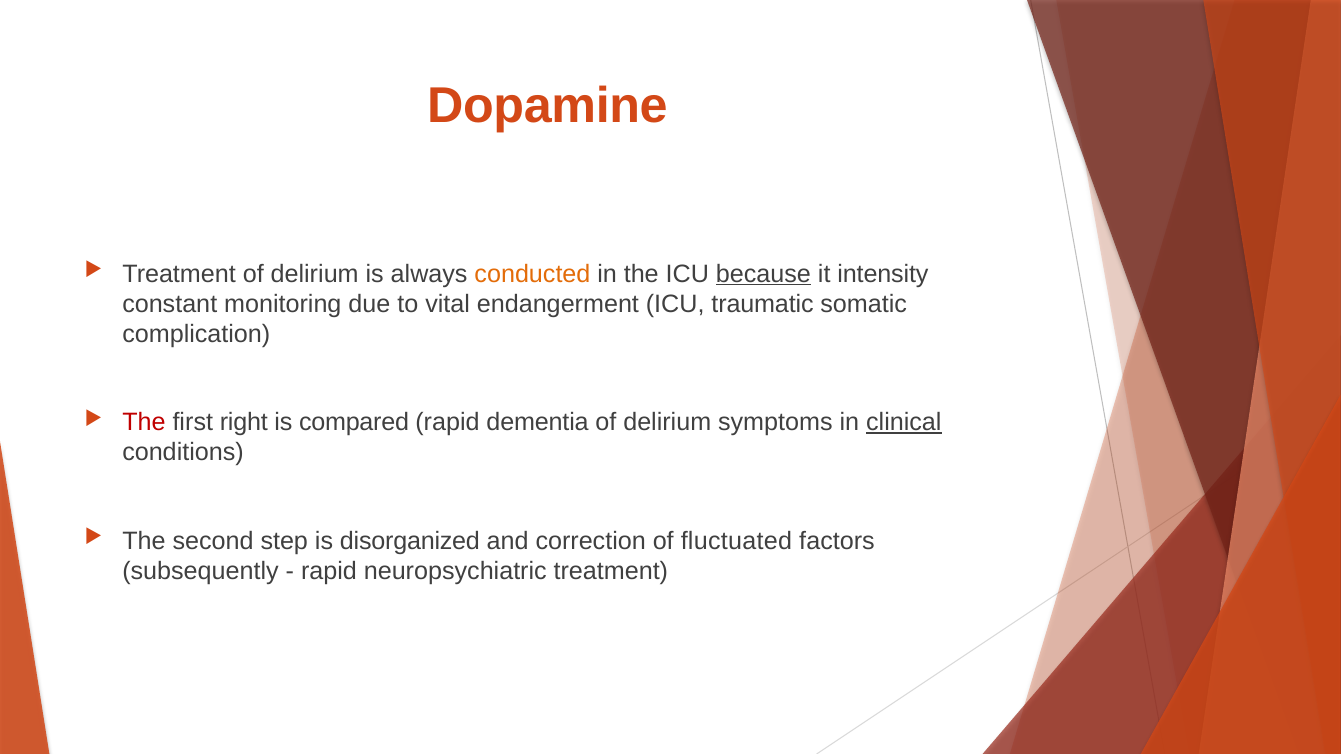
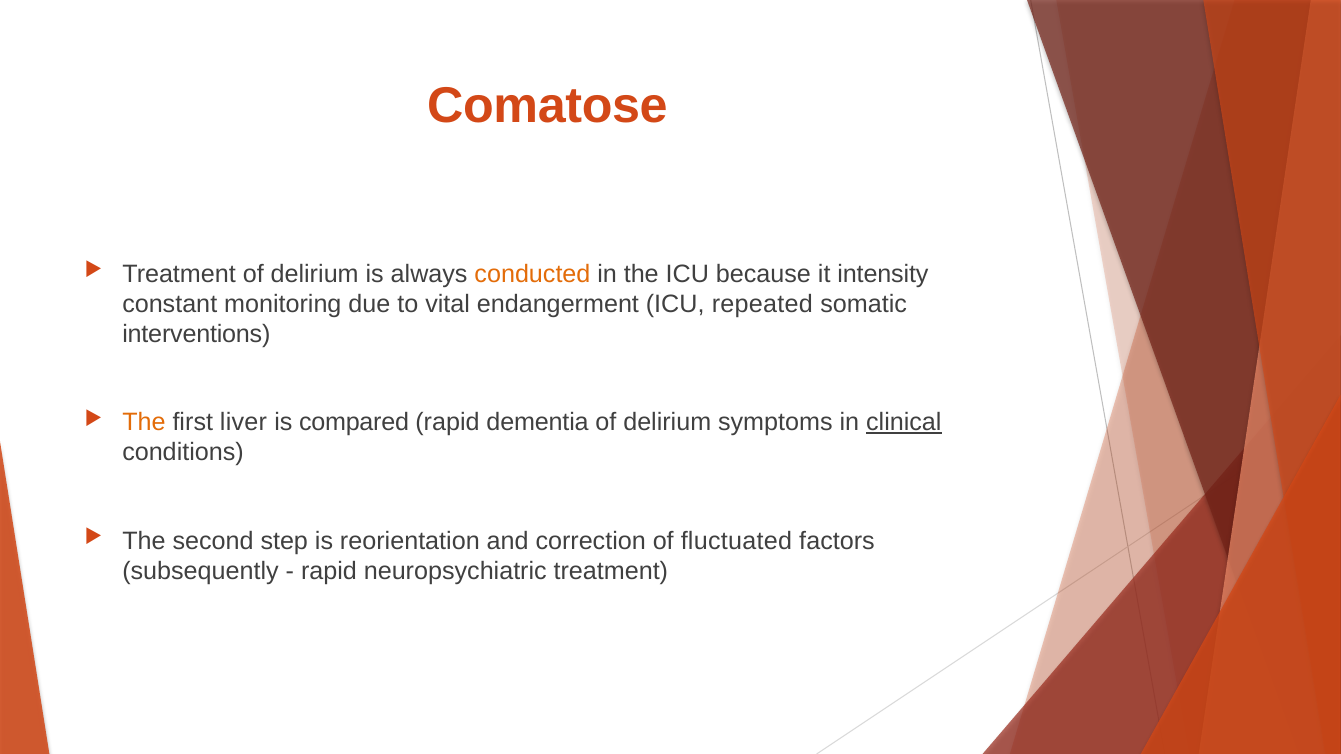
Dopamine: Dopamine -> Comatose
because underline: present -> none
traumatic: traumatic -> repeated
complication: complication -> interventions
The at (144, 423) colour: red -> orange
right: right -> liver
disorganized: disorganized -> reorientation
